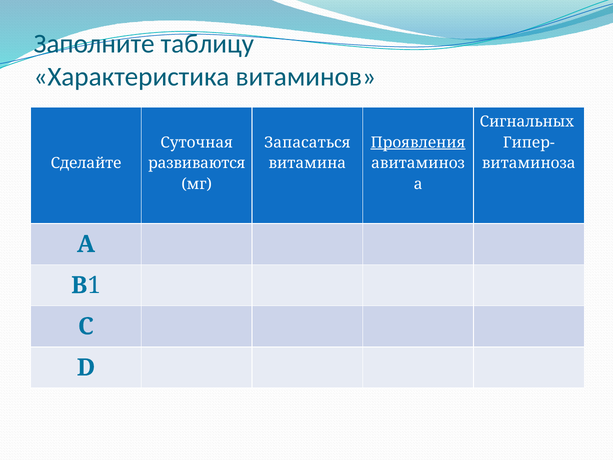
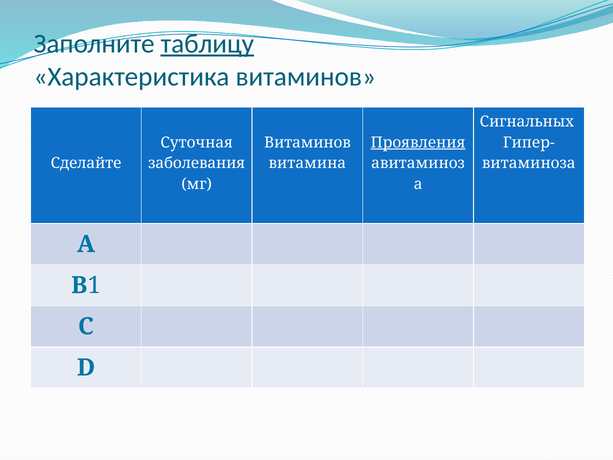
таблицу underline: none -> present
Запасаться at (307, 142): Запасаться -> Витаминов
развиваются: развиваются -> заболевания
